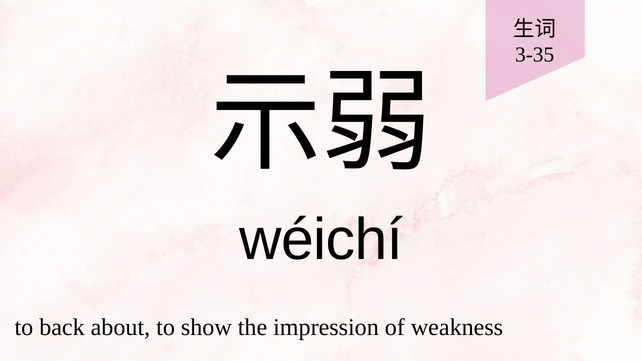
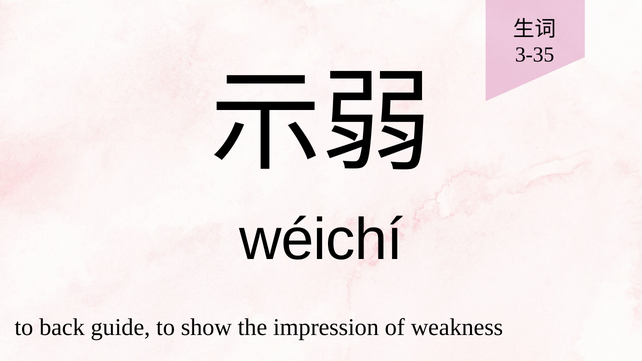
about: about -> guide
